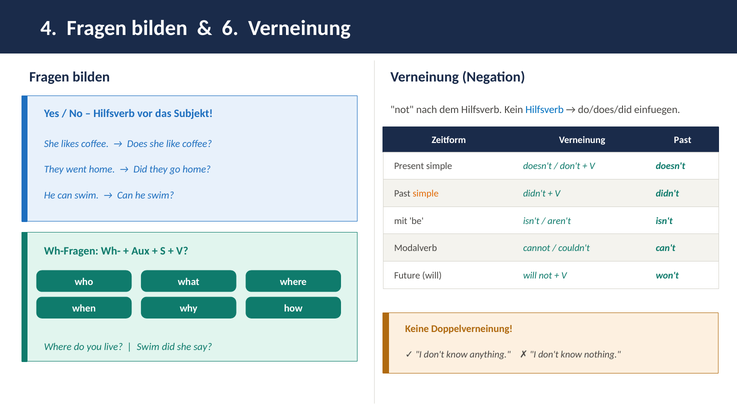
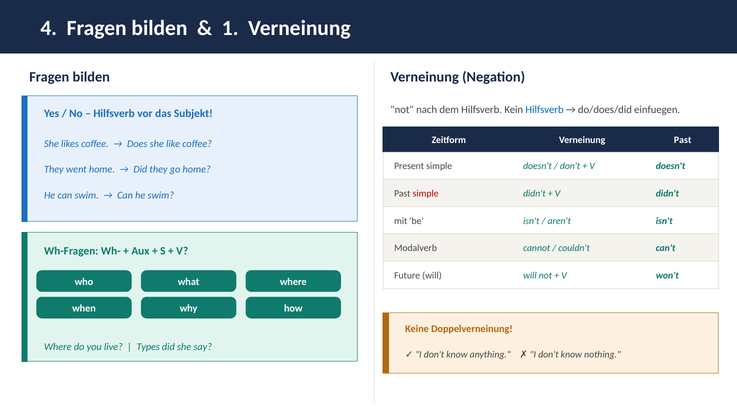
6: 6 -> 1
simple at (426, 193) colour: orange -> red
Swim at (148, 346): Swim -> Types
